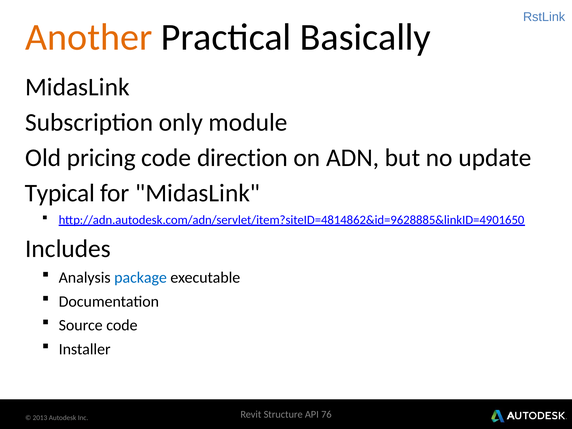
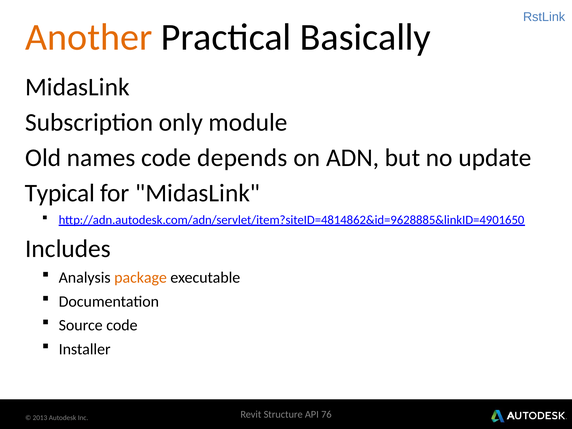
pricing: pricing -> names
direction: direction -> depends
package colour: blue -> orange
